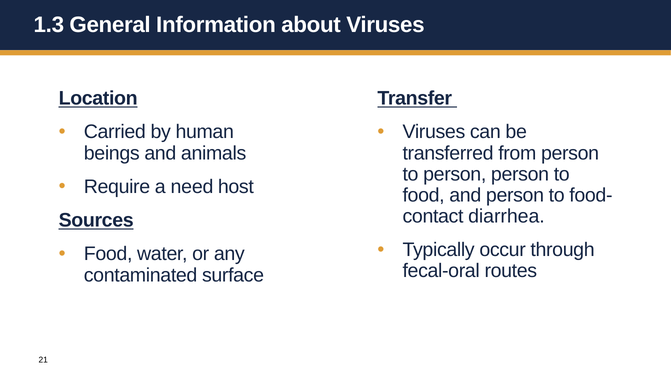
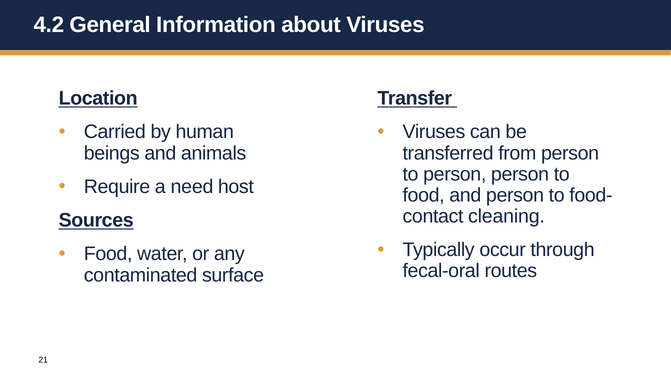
1.3: 1.3 -> 4.2
diarrhea: diarrhea -> cleaning
